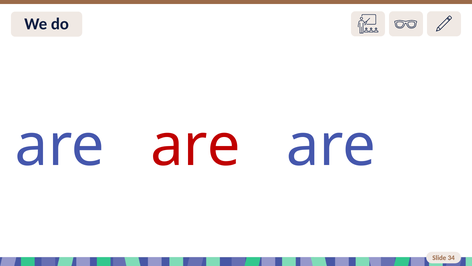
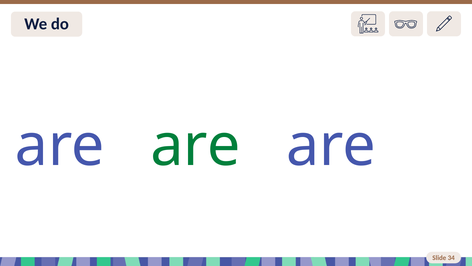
are at (195, 145) colour: red -> green
